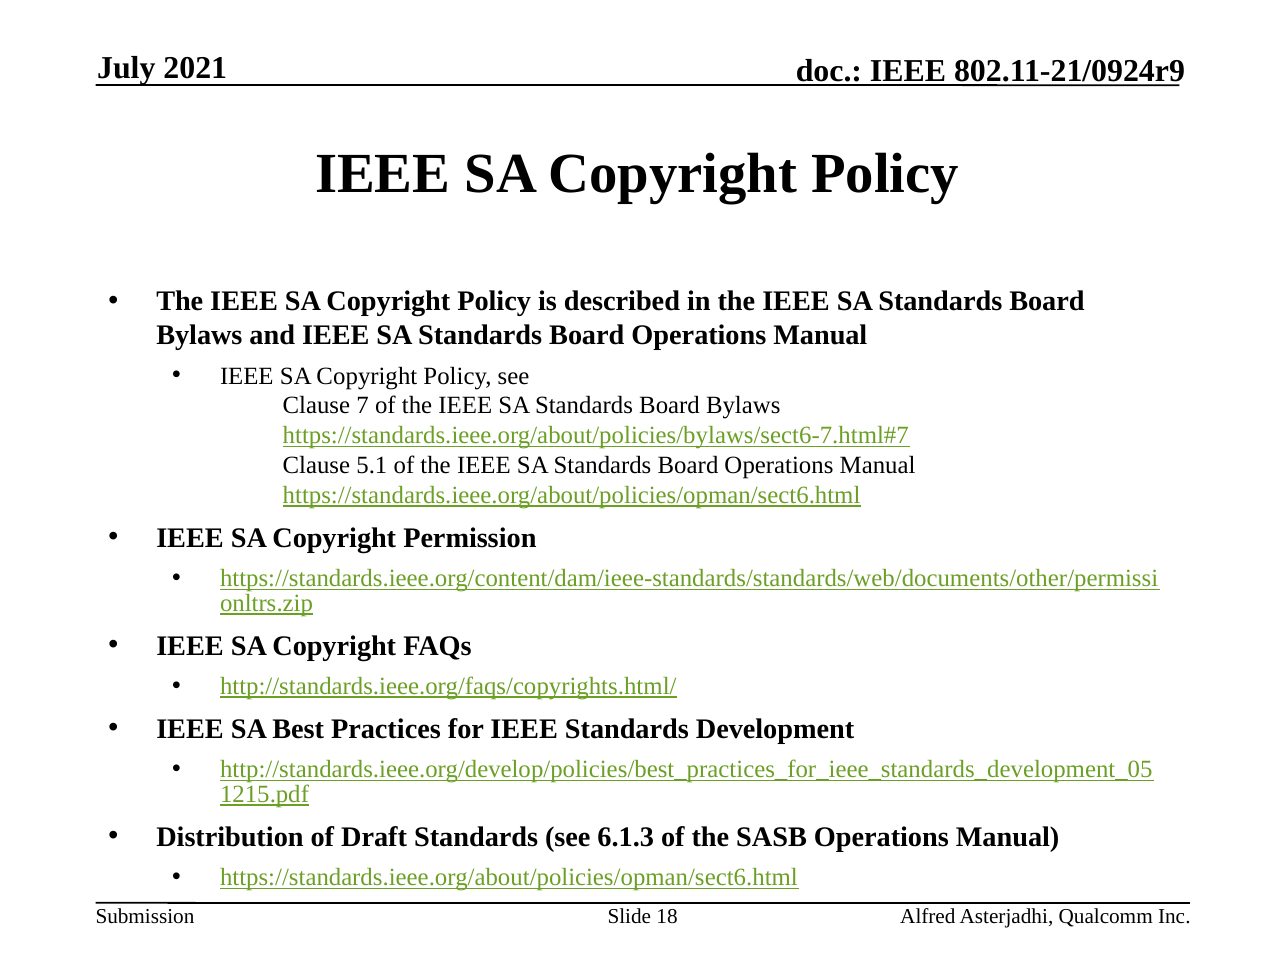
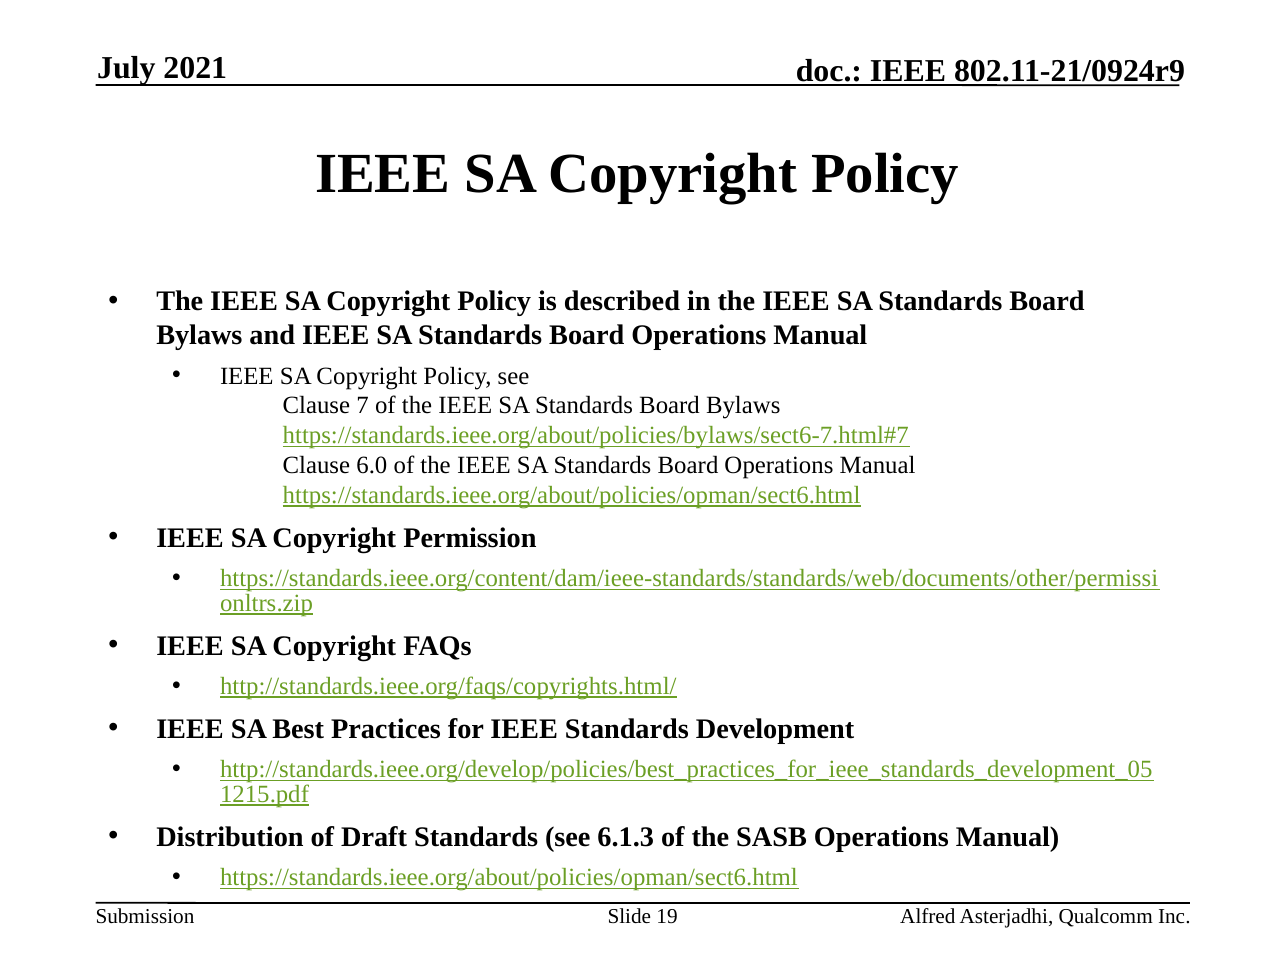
5.1: 5.1 -> 6.0
18: 18 -> 19
